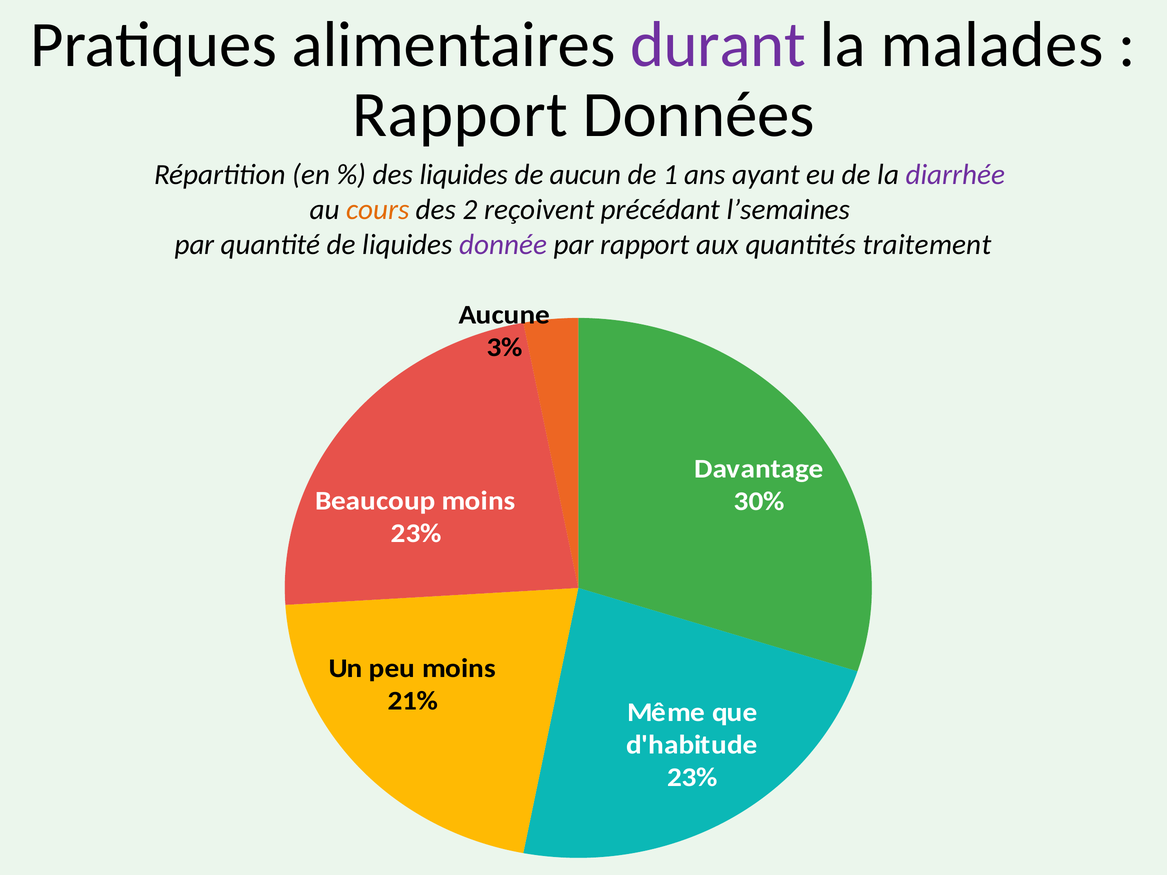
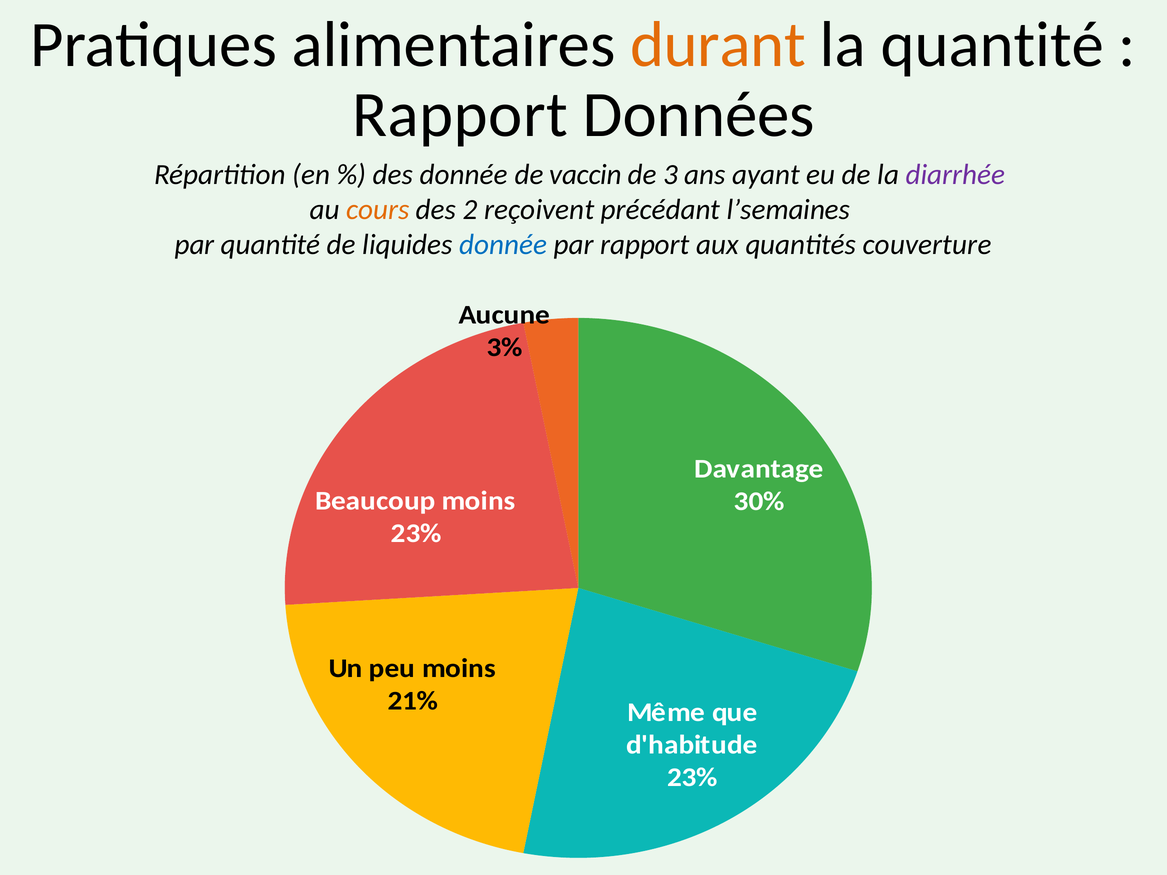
durant colour: purple -> orange
la malades: malades -> quantité
des liquides: liquides -> donnée
aucun: aucun -> vaccin
1: 1 -> 3
donnée at (503, 245) colour: purple -> blue
traitement: traitement -> couverture
